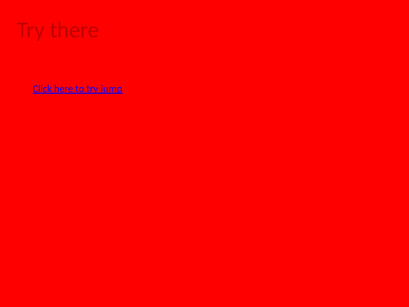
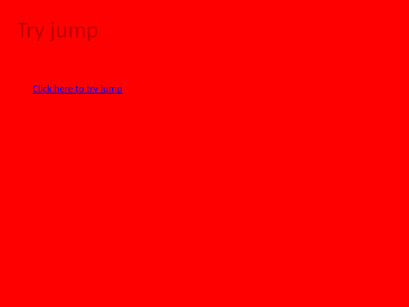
there at (74, 30): there -> jump
